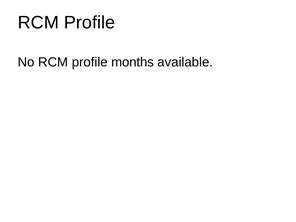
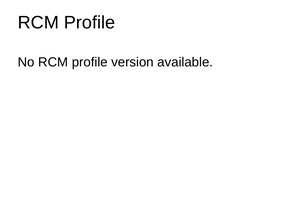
months: months -> version
